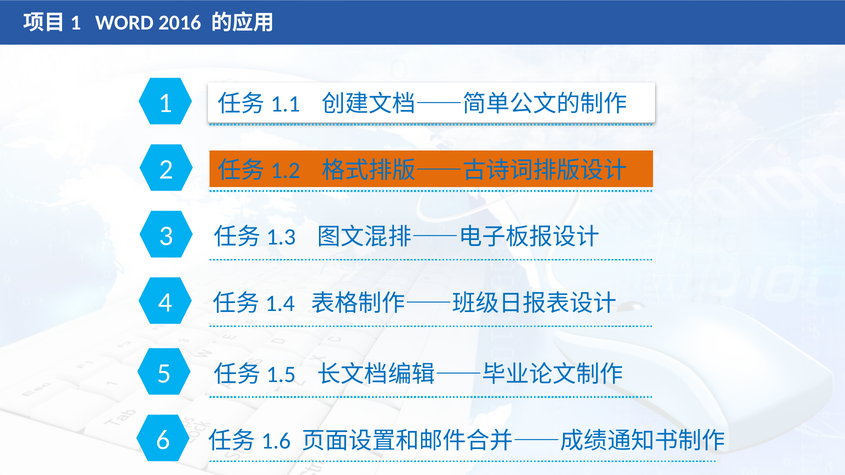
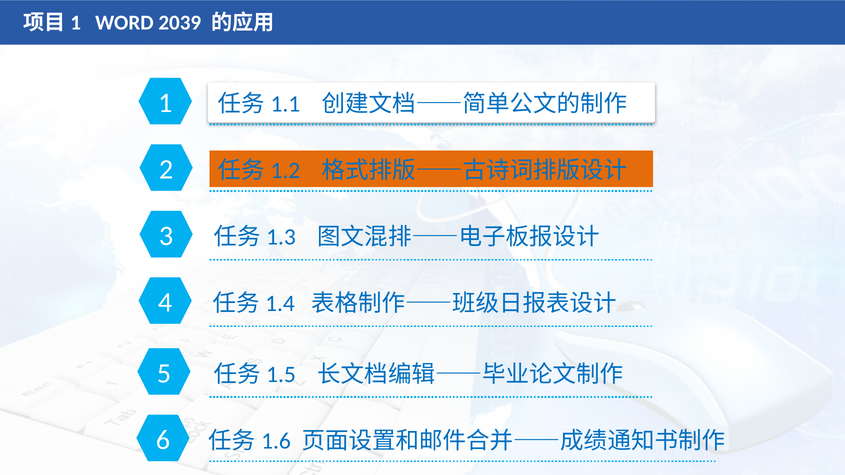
2016: 2016 -> 2039
